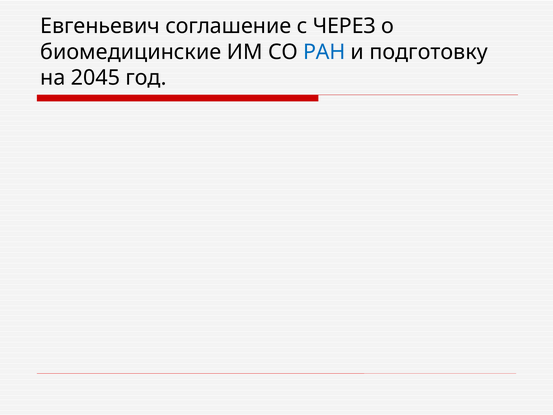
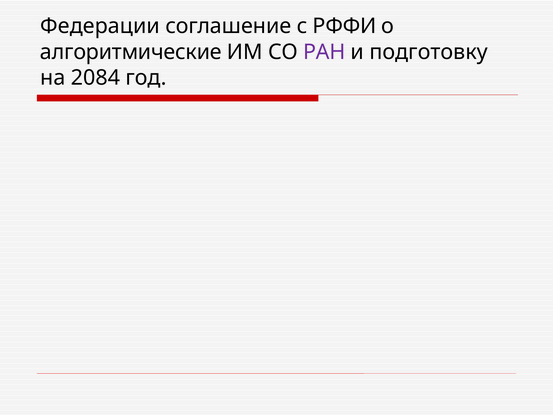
Евгеньевич: Евгеньевич -> Федерации
ЧЕРЕЗ: ЧЕРЕЗ -> РФФИ
биомедицинские: биомедицинские -> алгоритмические
РАН colour: blue -> purple
2045: 2045 -> 2084
